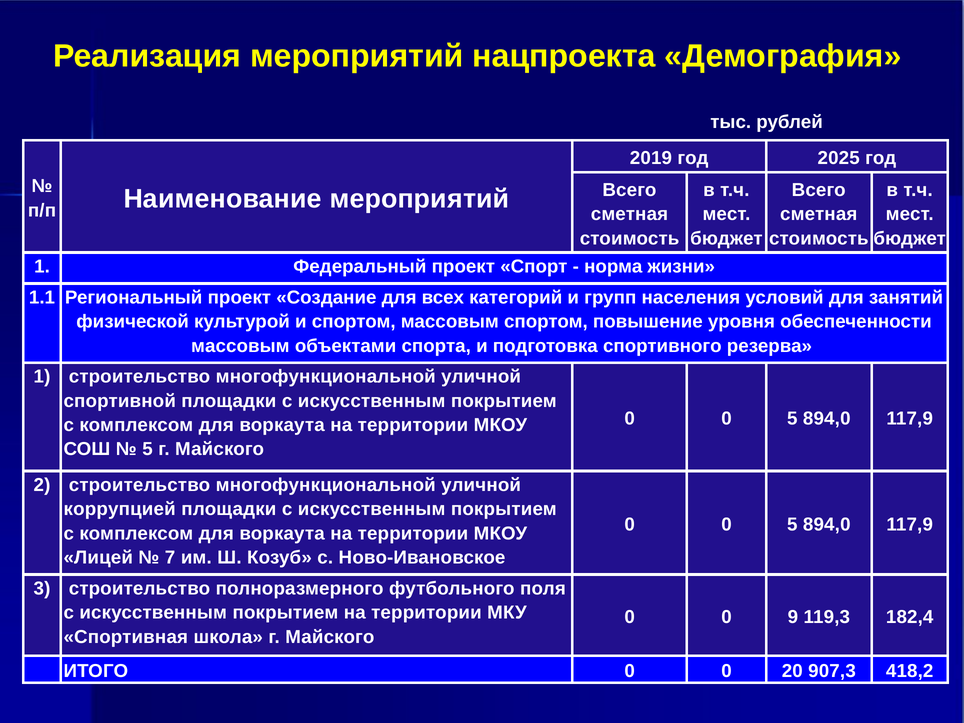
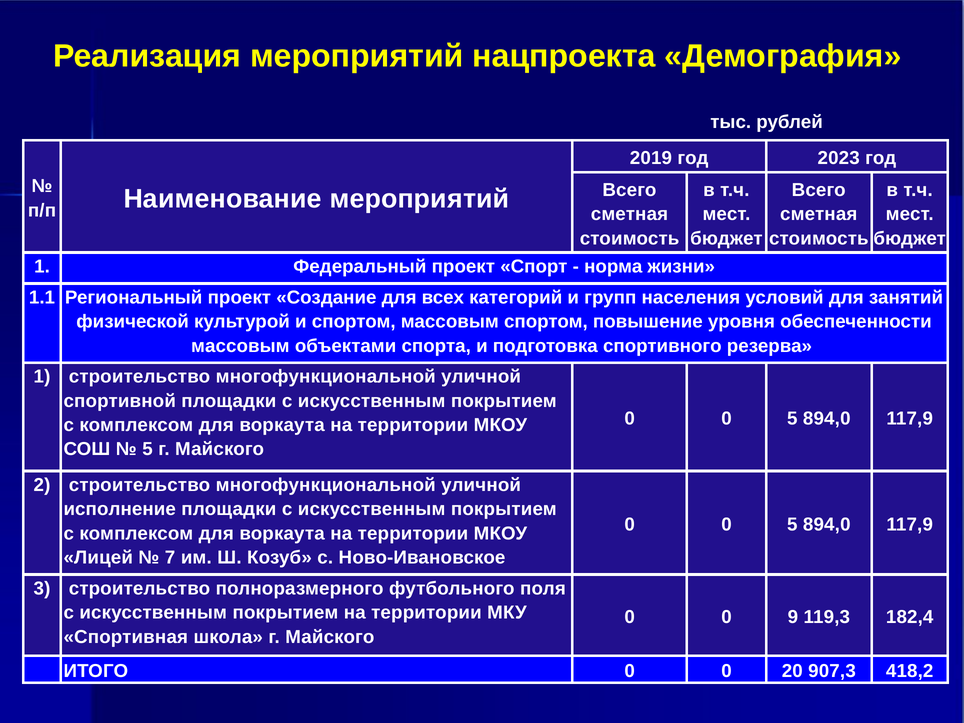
2025: 2025 -> 2023
коррупцией: коррупцией -> исполнение
